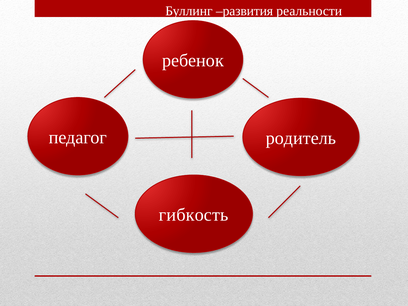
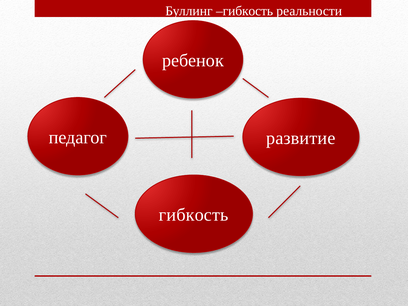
развития at (245, 11): развития -> гибкость
родитель: родитель -> развитие
